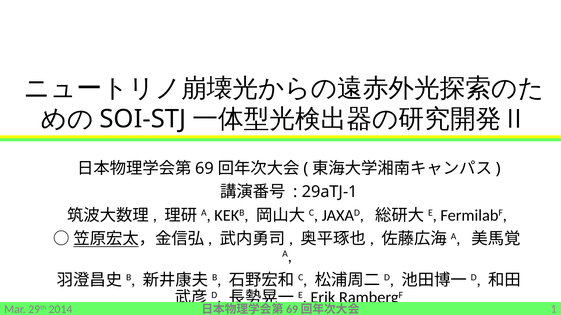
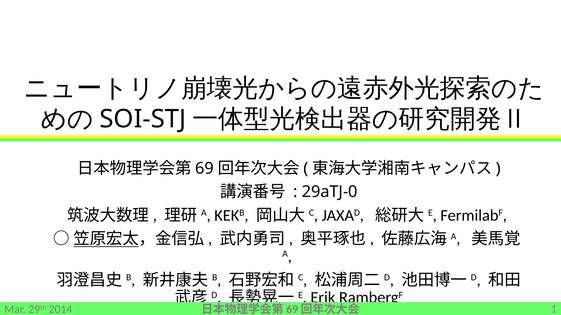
29aTJ-1: 29aTJ-1 -> 29aTJ-0
